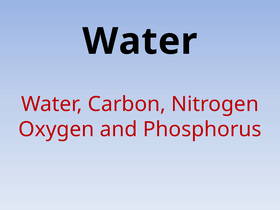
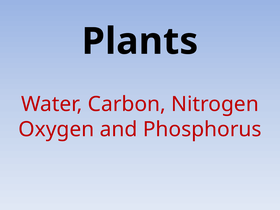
Water at (140, 41): Water -> Plants
